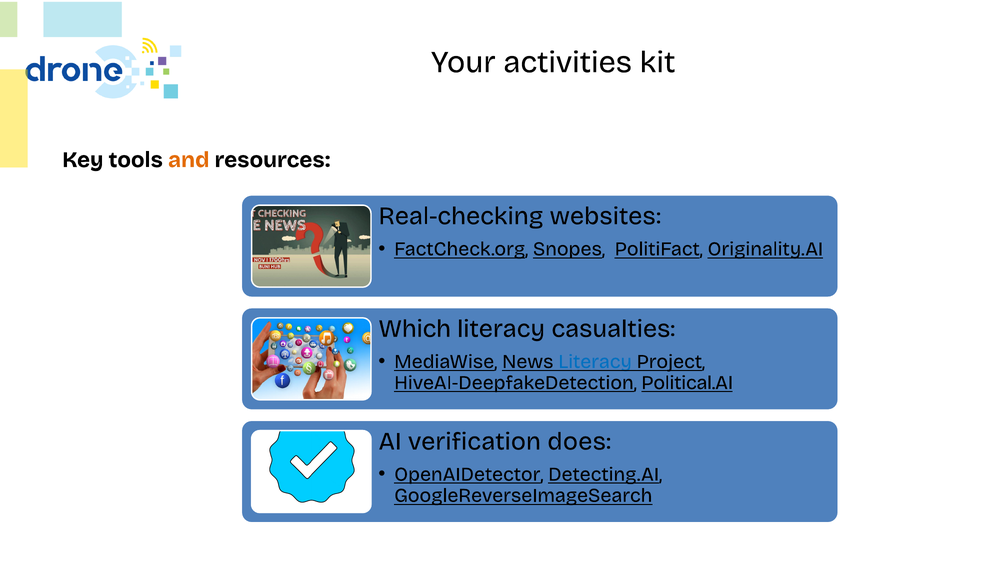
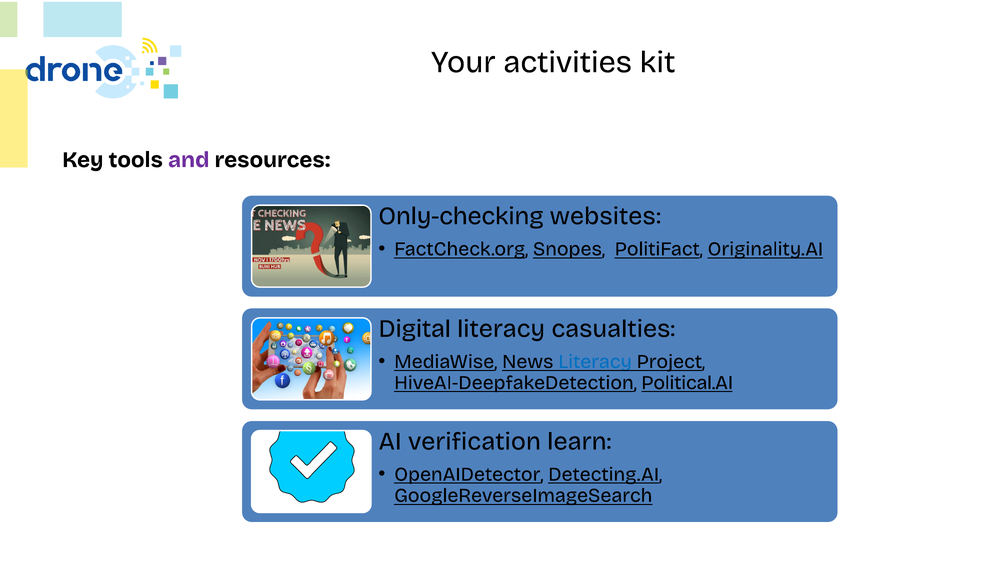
and colour: orange -> purple
Real-checking: Real-checking -> Only-checking
Which: Which -> Digital
does: does -> learn
